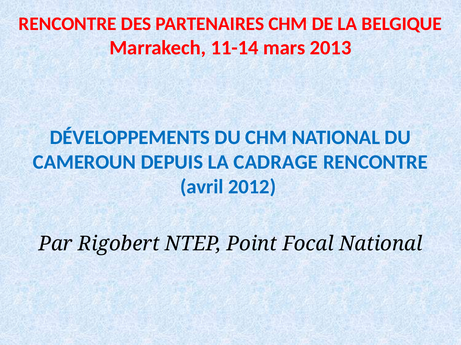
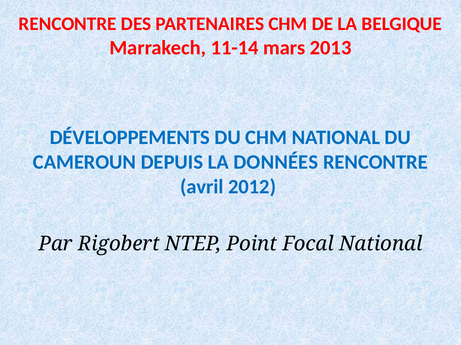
CADRAGE: CADRAGE -> DONNÉES
